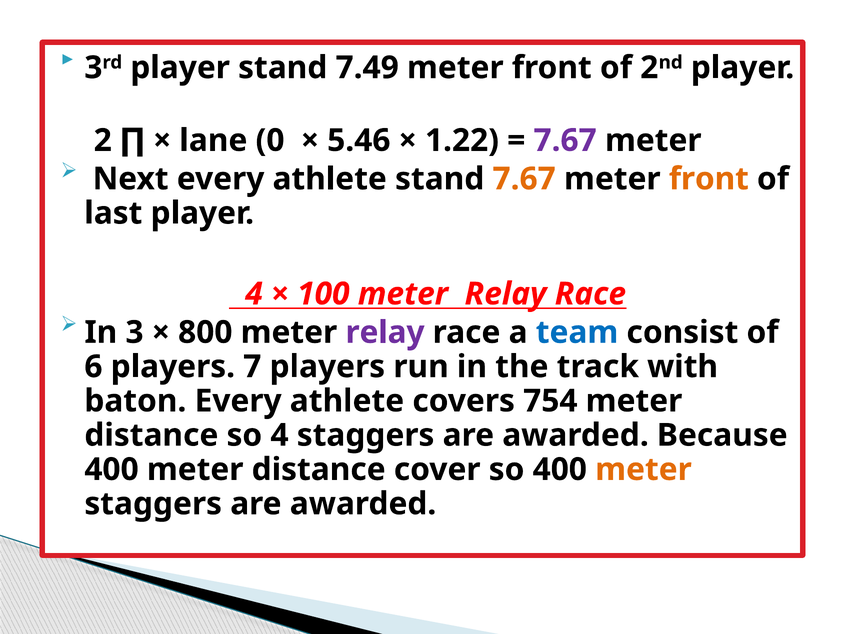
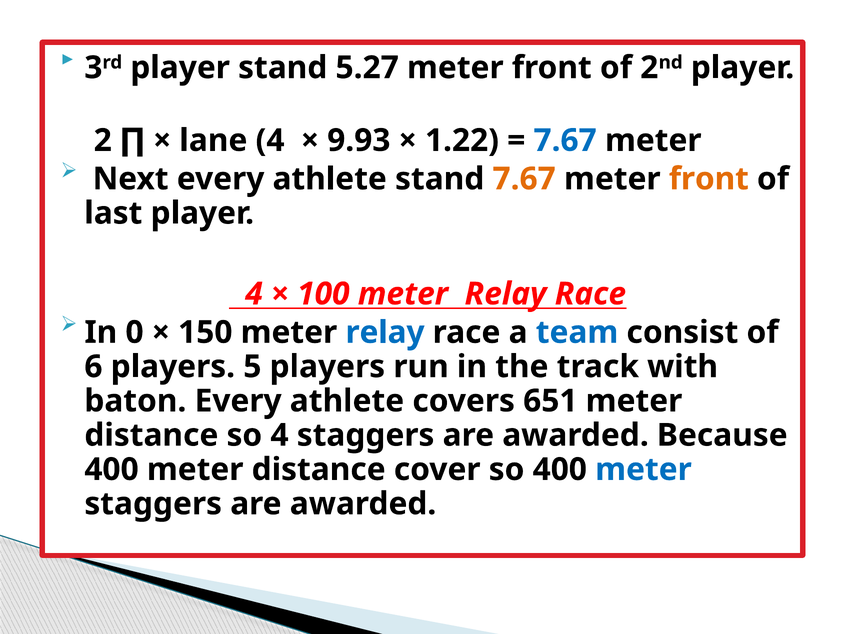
7.49: 7.49 -> 5.27
lane 0: 0 -> 4
5.46: 5.46 -> 9.93
7.67 at (565, 140) colour: purple -> blue
In 3: 3 -> 0
800: 800 -> 150
relay at (385, 332) colour: purple -> blue
7: 7 -> 5
754: 754 -> 651
meter at (643, 469) colour: orange -> blue
